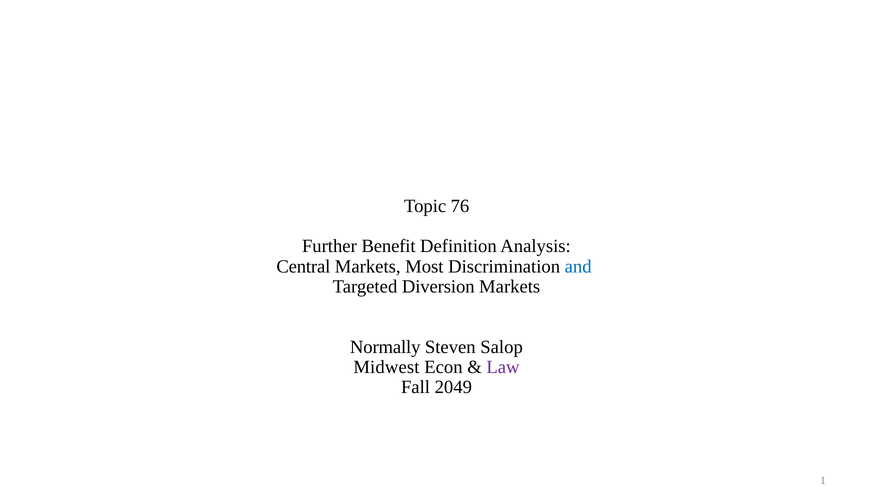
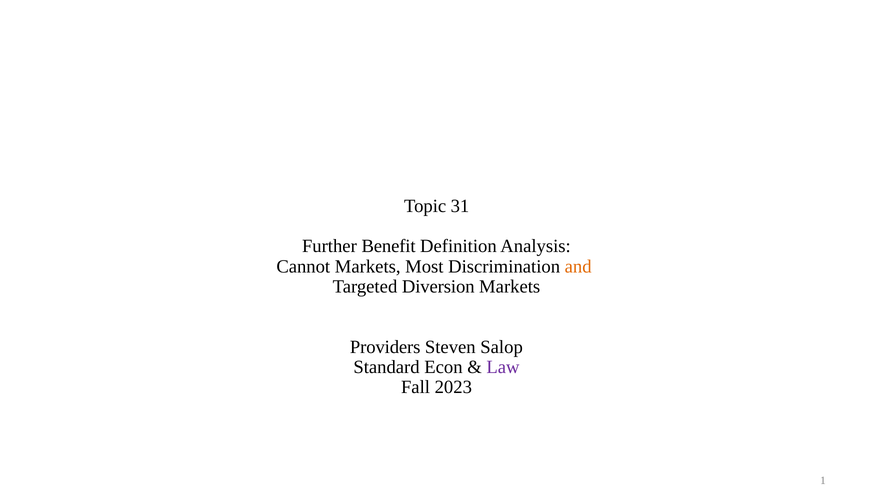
76: 76 -> 31
Central: Central -> Cannot
and colour: blue -> orange
Normally: Normally -> Providers
Midwest: Midwest -> Standard
2049: 2049 -> 2023
